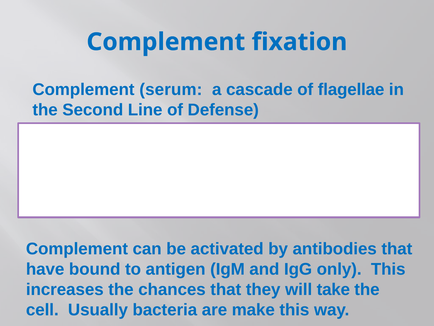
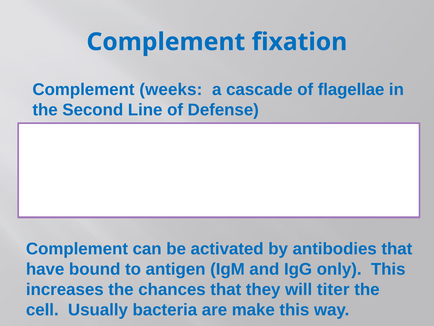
serum: serum -> weeks
take: take -> titer
